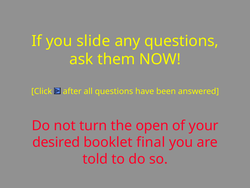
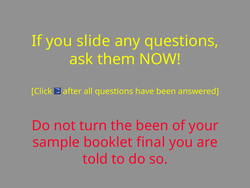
the open: open -> been
desired: desired -> sample
